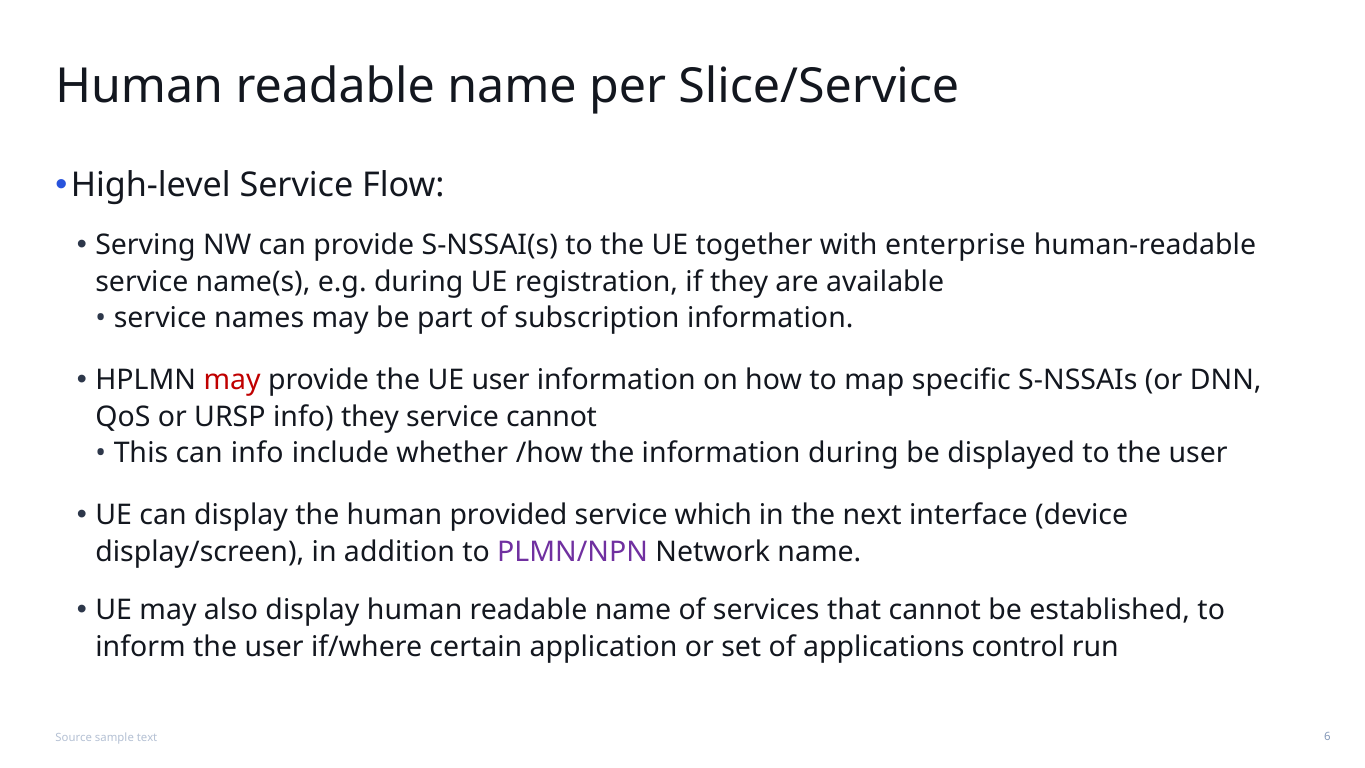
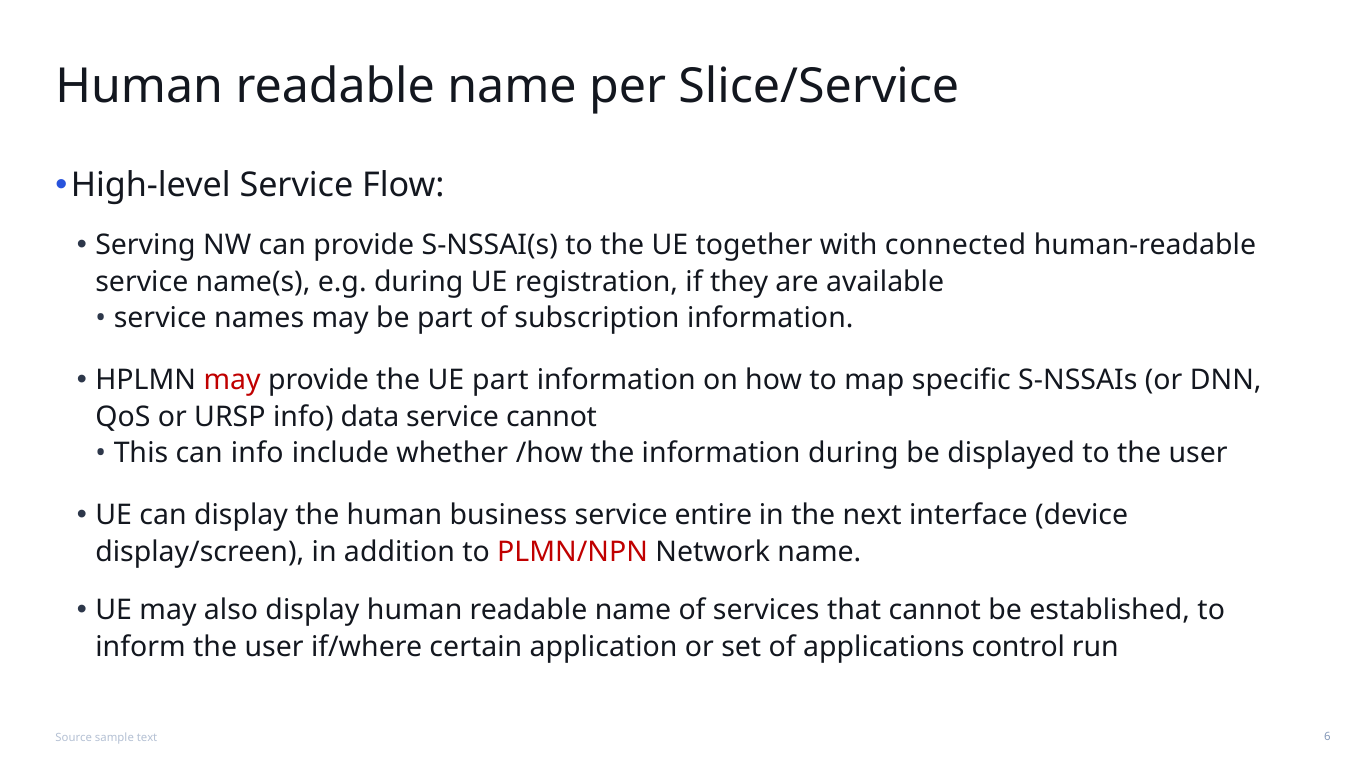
enterprise: enterprise -> connected
UE user: user -> part
info they: they -> data
provided: provided -> business
which: which -> entire
PLMN/NPN colour: purple -> red
